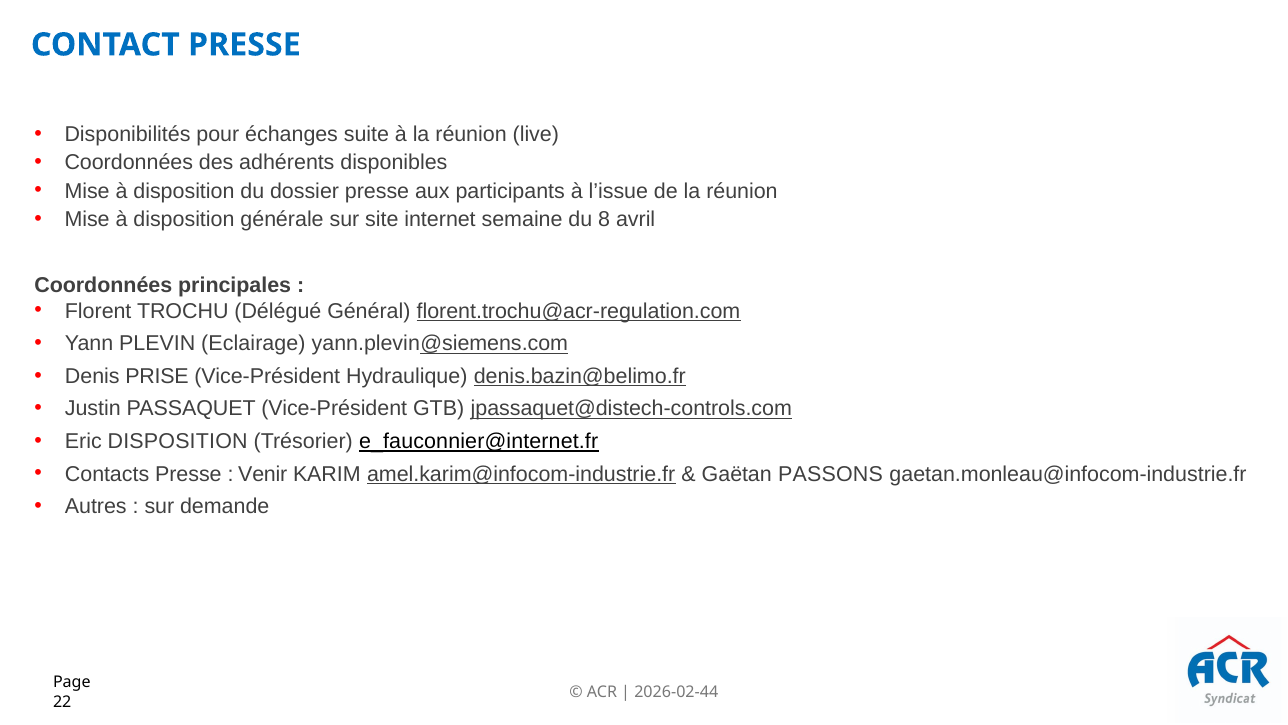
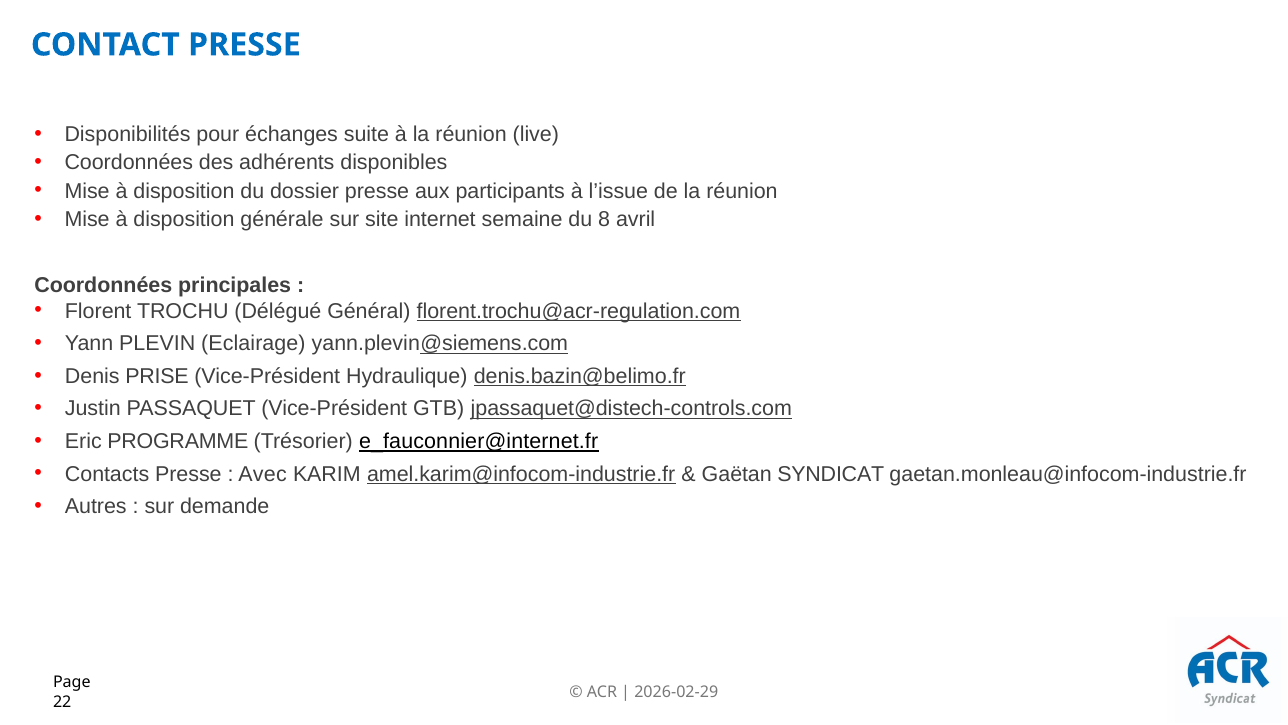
Eric DISPOSITION: DISPOSITION -> PROGRAMME
Venir: Venir -> Avec
PASSONS: PASSONS -> SYNDICAT
2026-02-44: 2026-02-44 -> 2026-02-29
